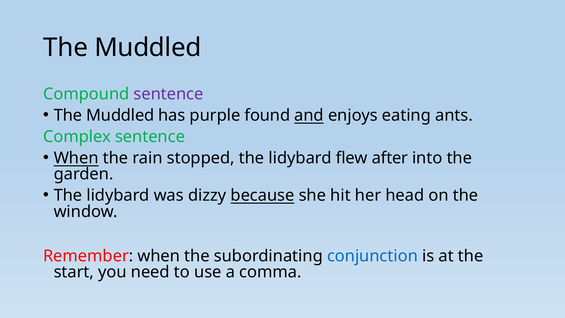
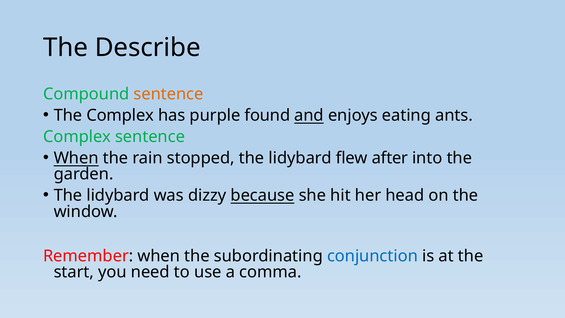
Muddled at (148, 47): Muddled -> Describe
sentence at (169, 94) colour: purple -> orange
Muddled at (120, 115): Muddled -> Complex
